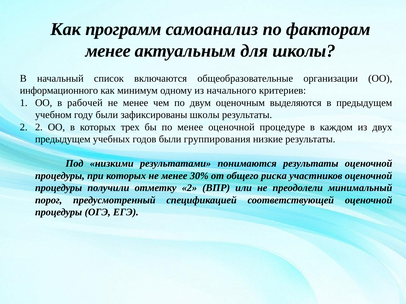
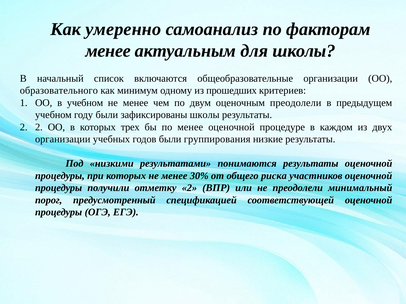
программ: программ -> умеренно
информационного: информационного -> образовательного
начального: начального -> прошедших
в рабочей: рабочей -> учебном
оценочным выделяются: выделяются -> преодолели
предыдущем at (63, 139): предыдущем -> организации
